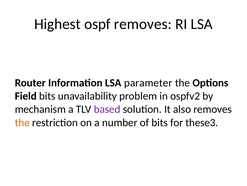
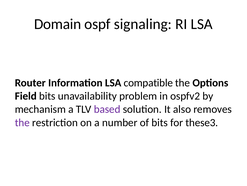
Highest: Highest -> Domain
ospf removes: removes -> signaling
parameter: parameter -> compatible
the at (22, 122) colour: orange -> purple
